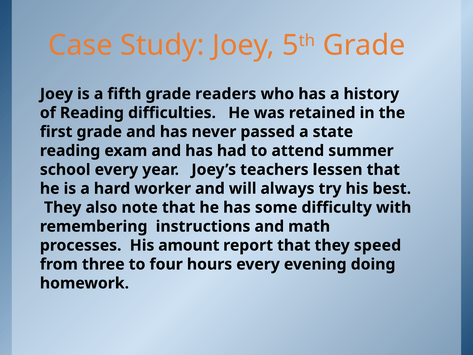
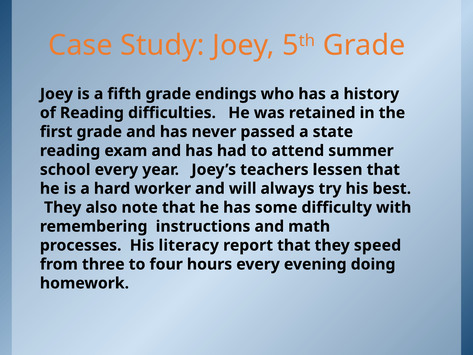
readers: readers -> endings
amount: amount -> literacy
